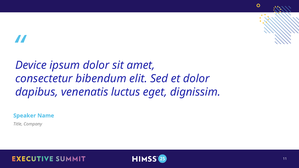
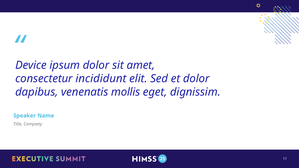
bibendum: bibendum -> incididunt
luctus: luctus -> mollis
